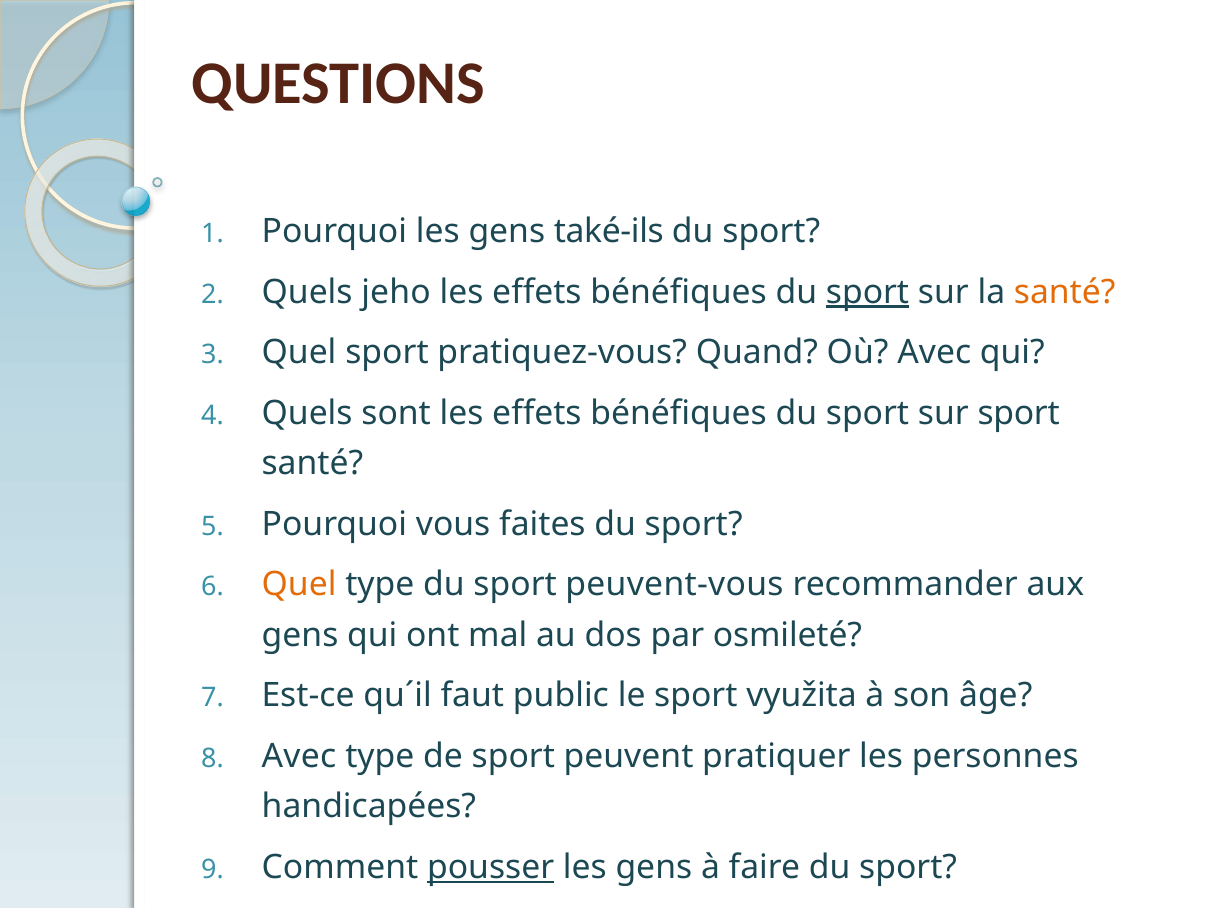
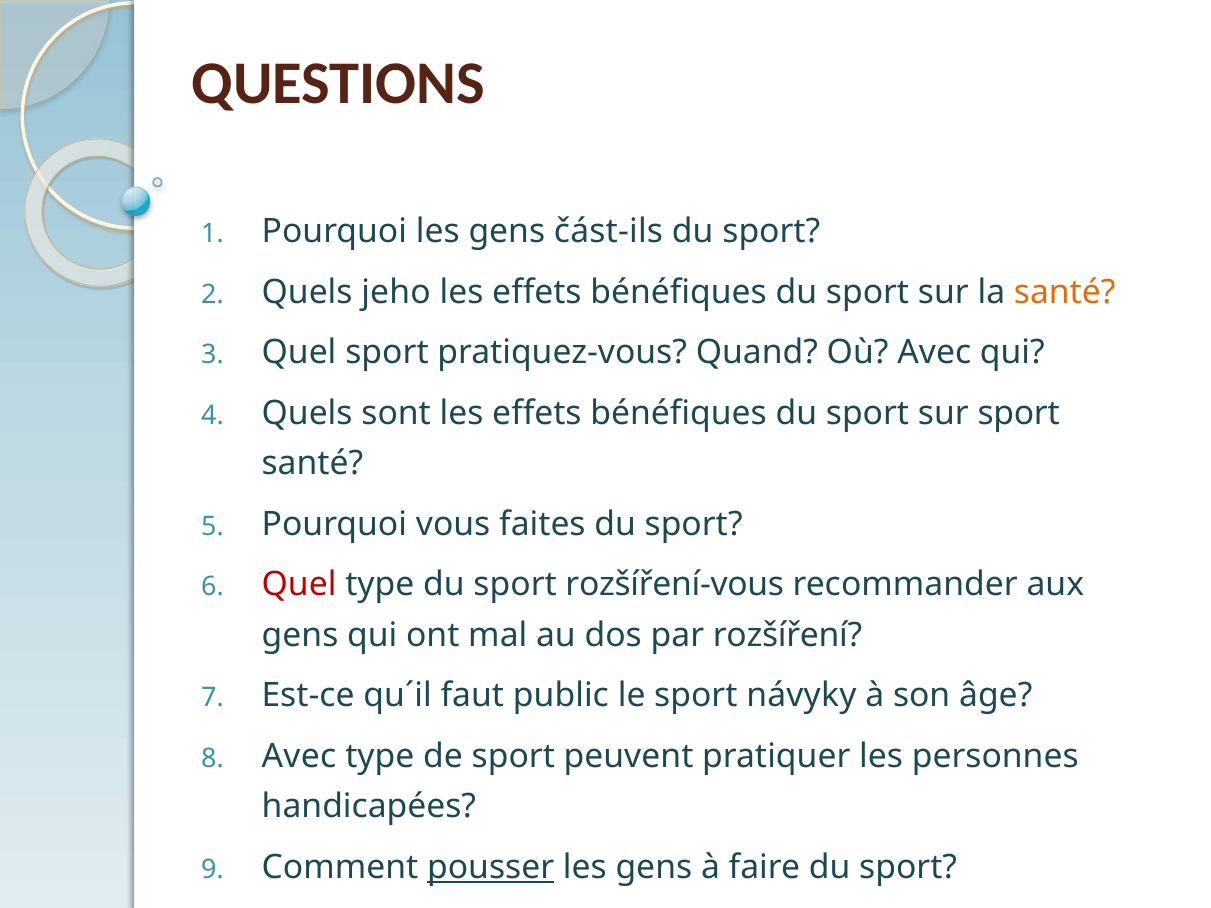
také-ils: také-ils -> část-ils
sport at (868, 292) underline: present -> none
Quel at (299, 585) colour: orange -> red
peuvent-vous: peuvent-vous -> rozšíření-vous
osmileté: osmileté -> rozšíření
využita: využita -> návyky
